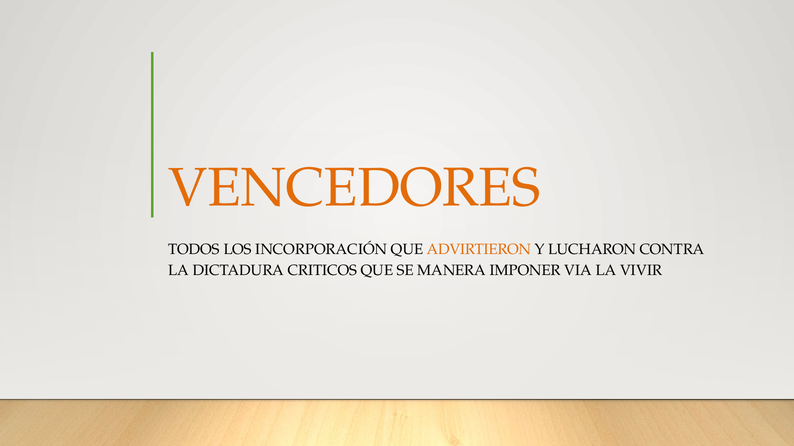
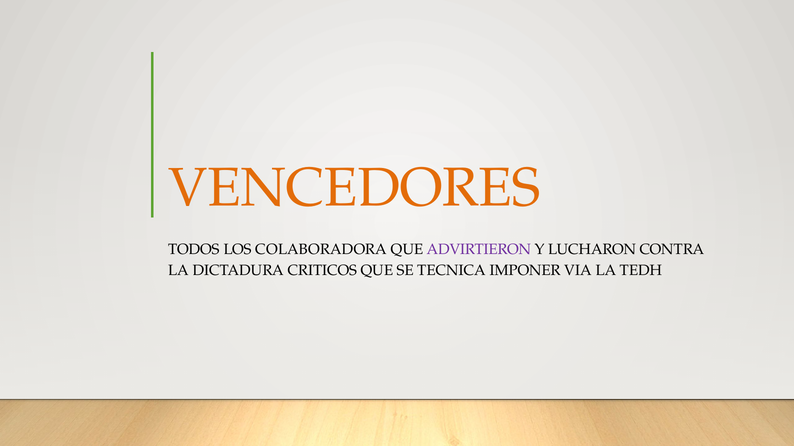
INCORPORACIÓN: INCORPORACIÓN -> COLABORADORA
ADVIRTIERON colour: orange -> purple
MANERA: MANERA -> TECNICA
VIVIR: VIVIR -> TEDH
